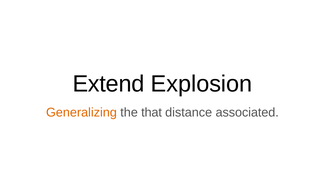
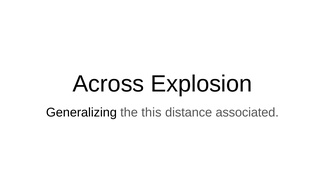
Extend: Extend -> Across
Generalizing colour: orange -> black
that: that -> this
